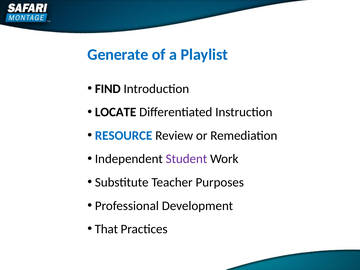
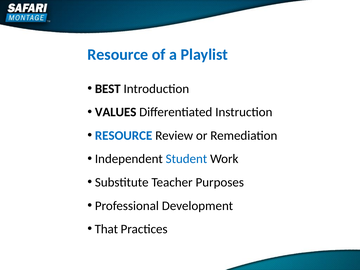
Generate at (118, 54): Generate -> Resource
FIND: FIND -> BEST
LOCATE: LOCATE -> VALUES
Student colour: purple -> blue
